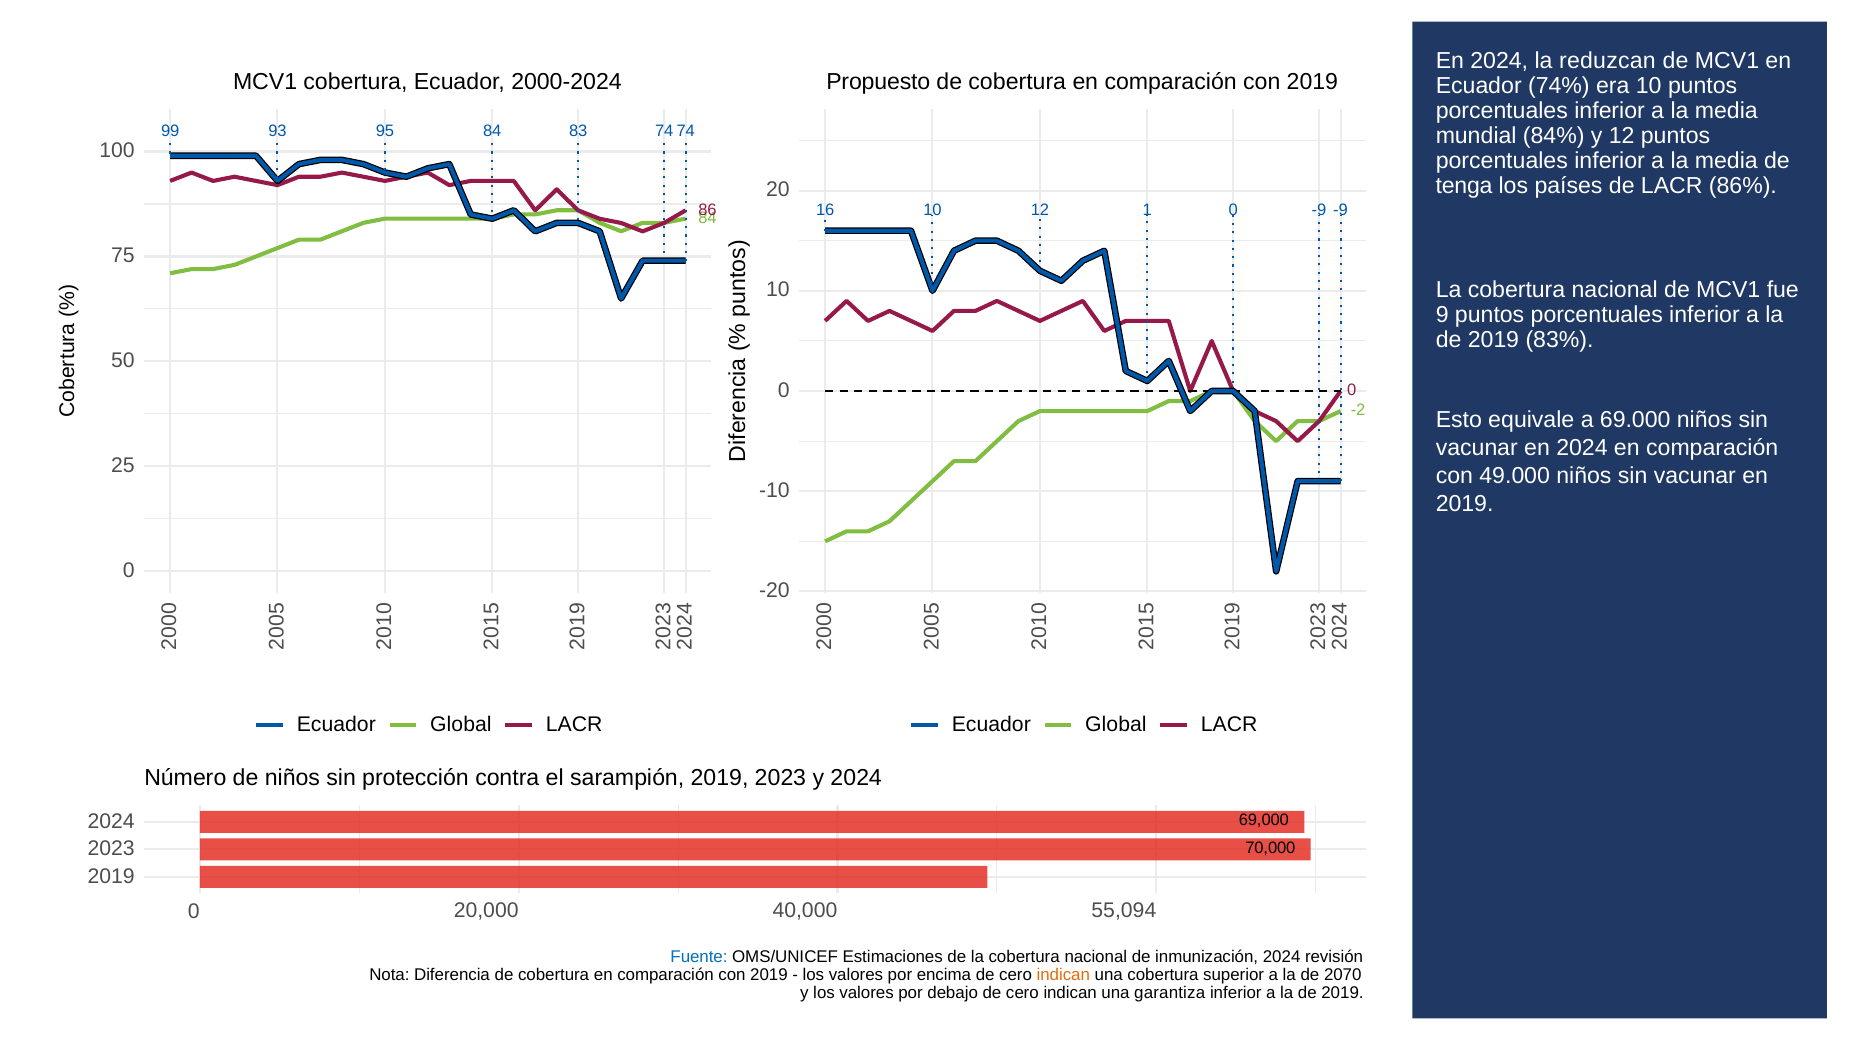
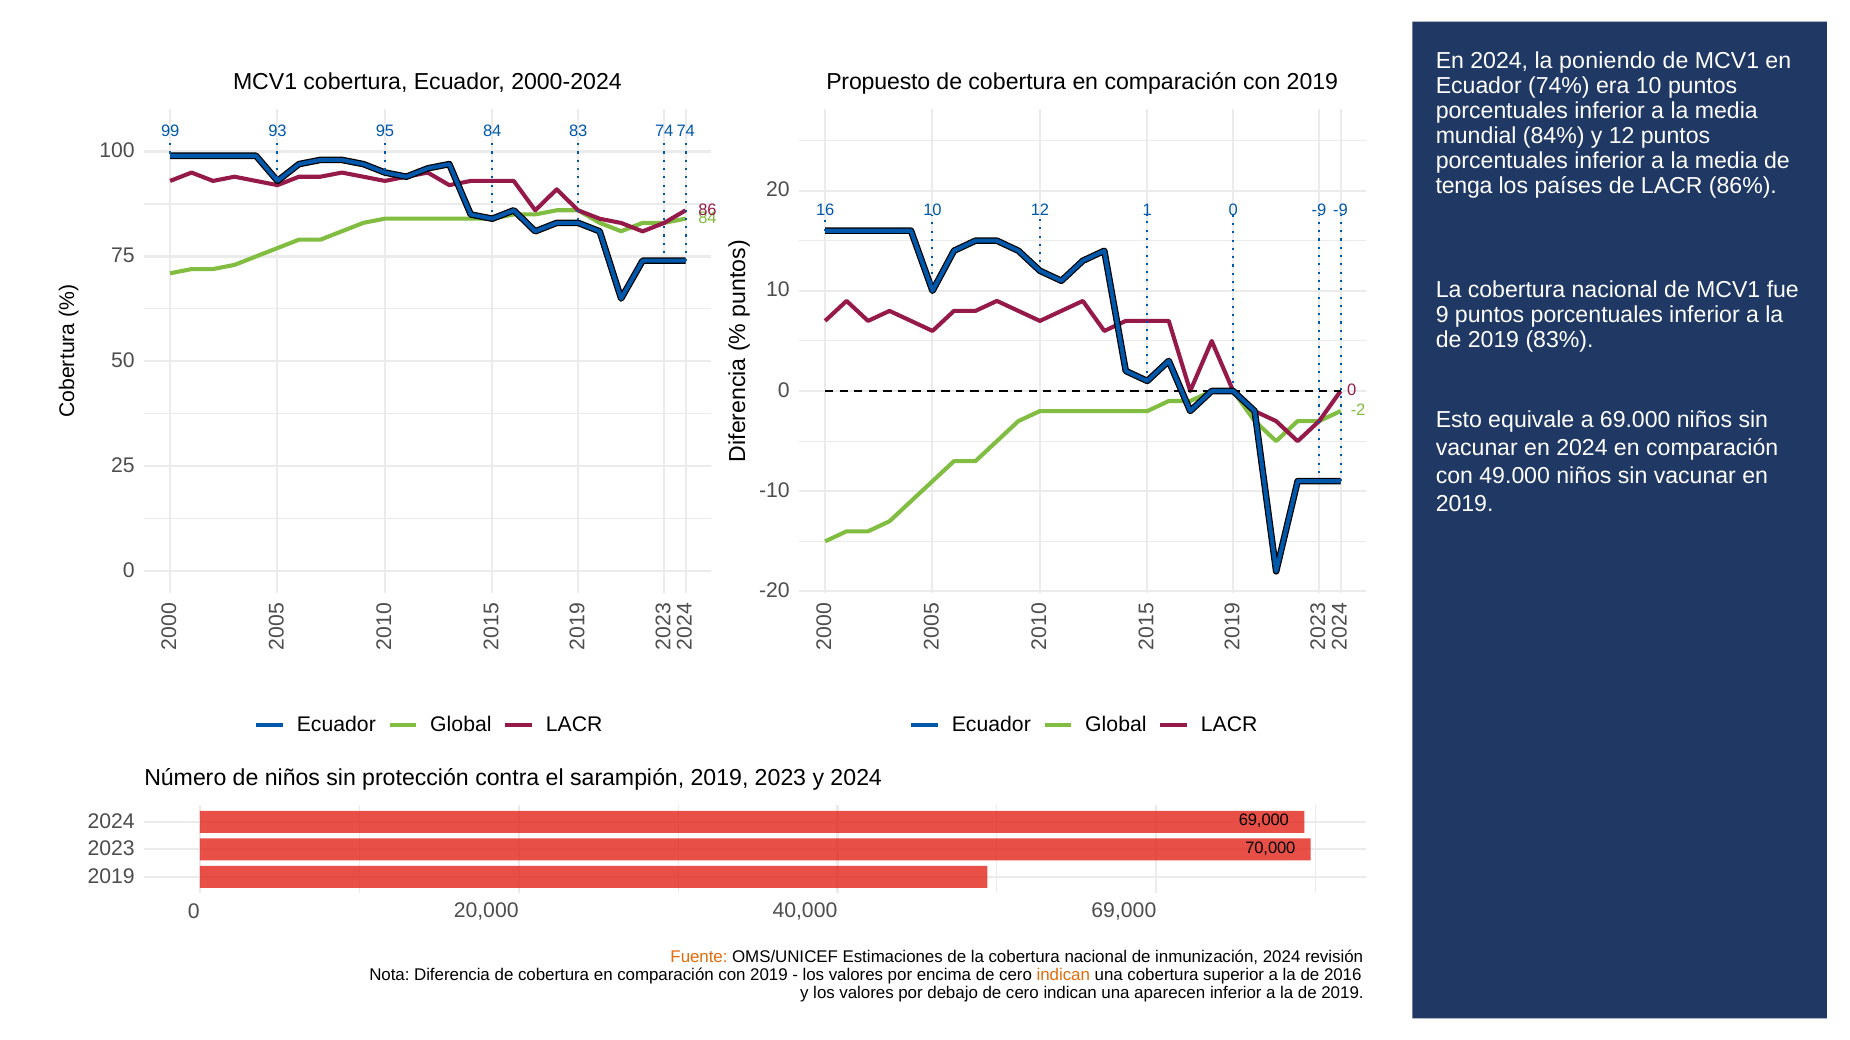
reduzcan: reduzcan -> poniendo
40,000 55,094: 55,094 -> 69,000
Fuente colour: blue -> orange
2070: 2070 -> 2016
garantiza: garantiza -> aparecen
